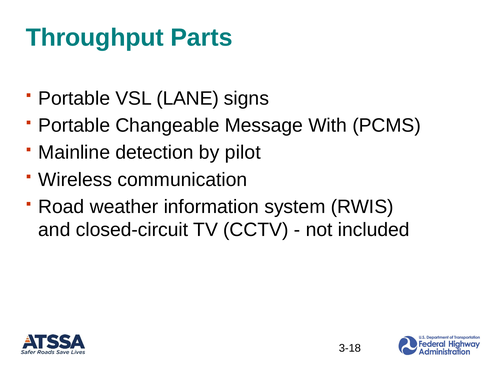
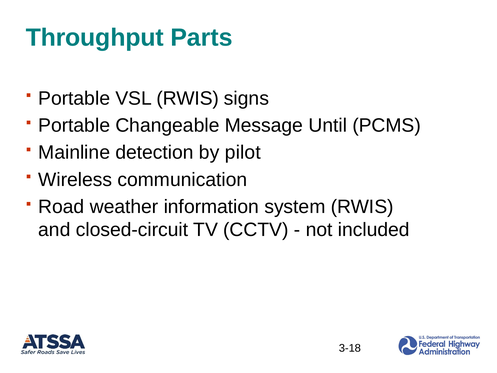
VSL LANE: LANE -> RWIS
With: With -> Until
